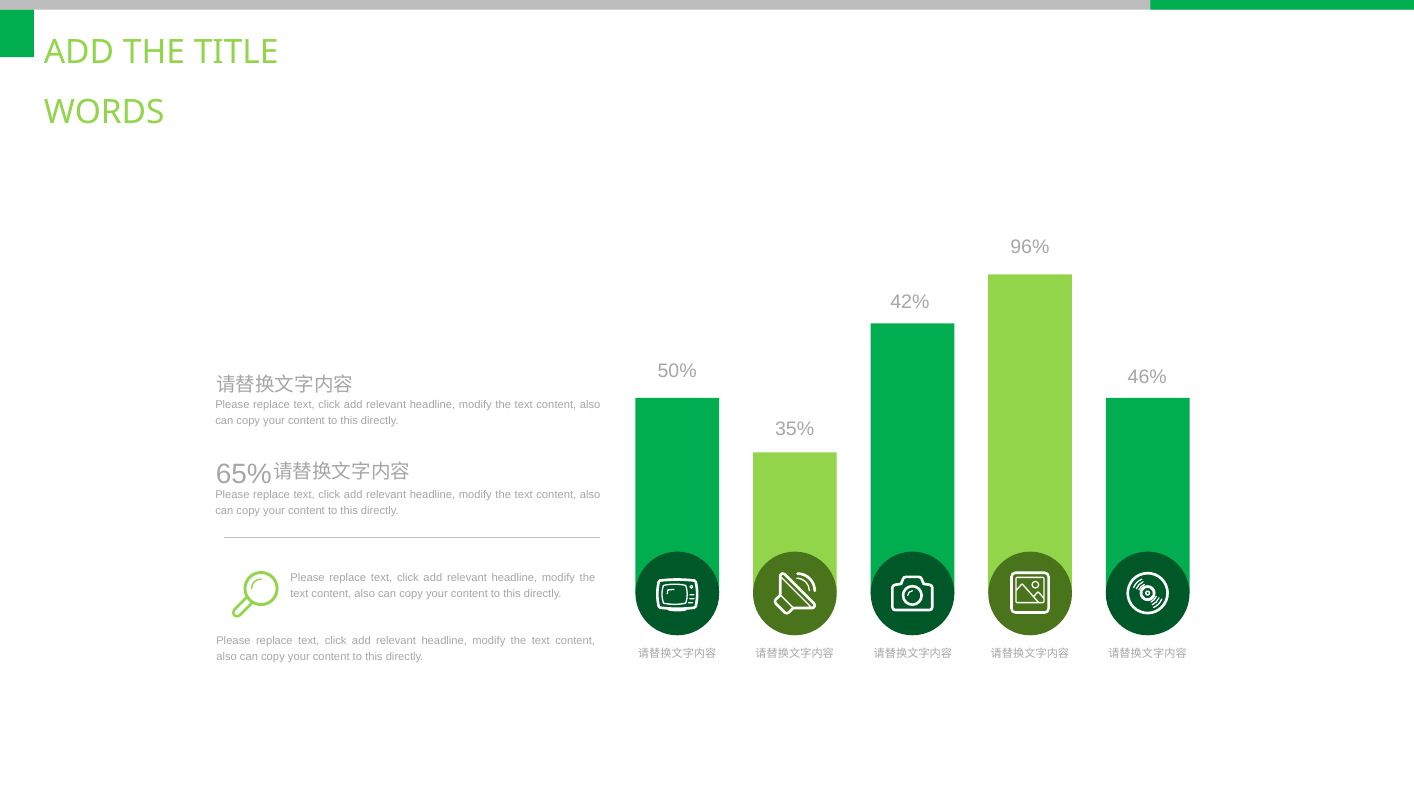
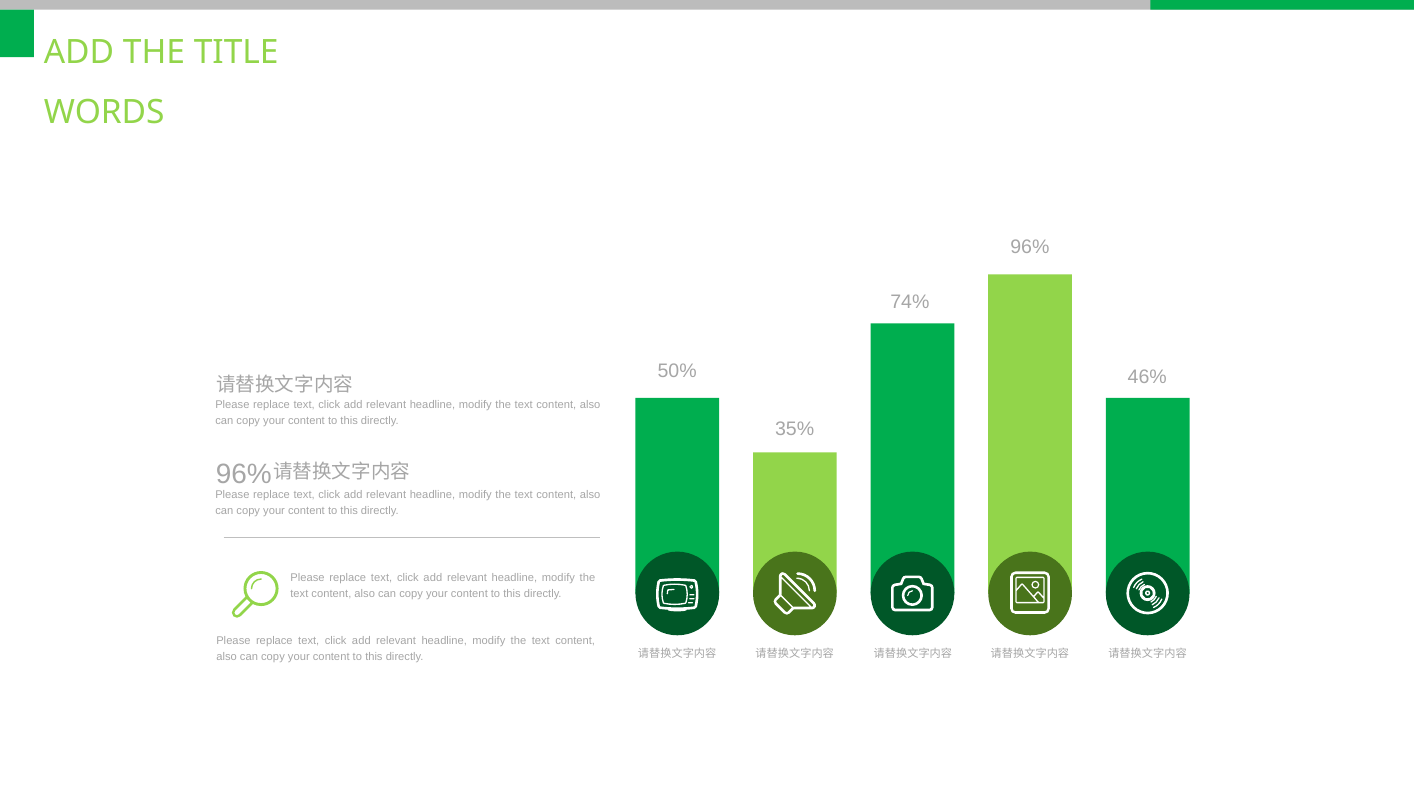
42%: 42% -> 74%
65% at (244, 474): 65% -> 96%
